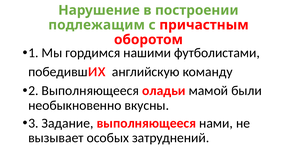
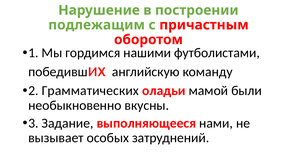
2 Выполняющееся: Выполняющееся -> Грамматических
